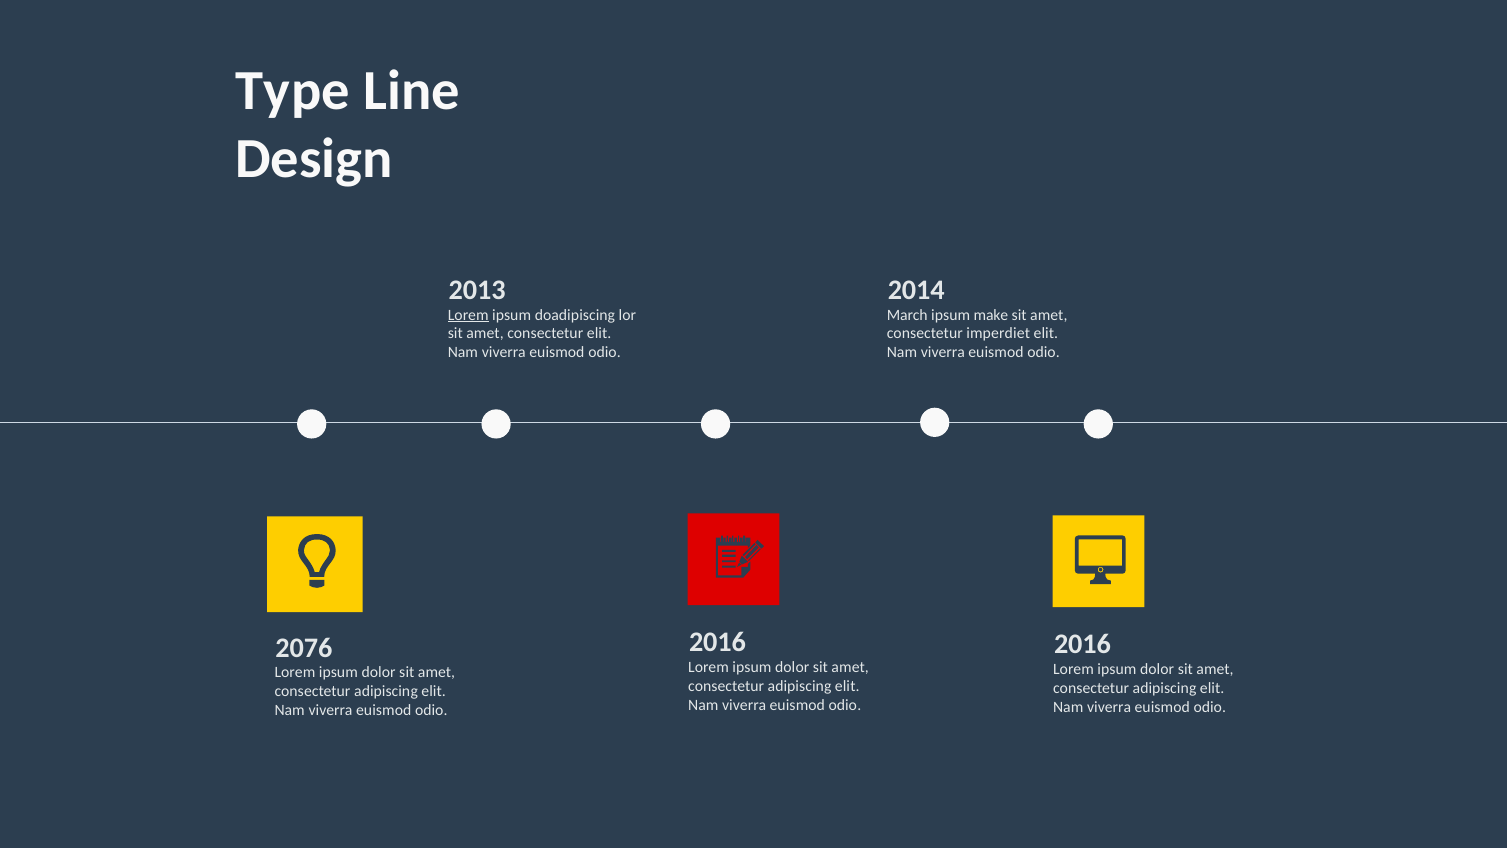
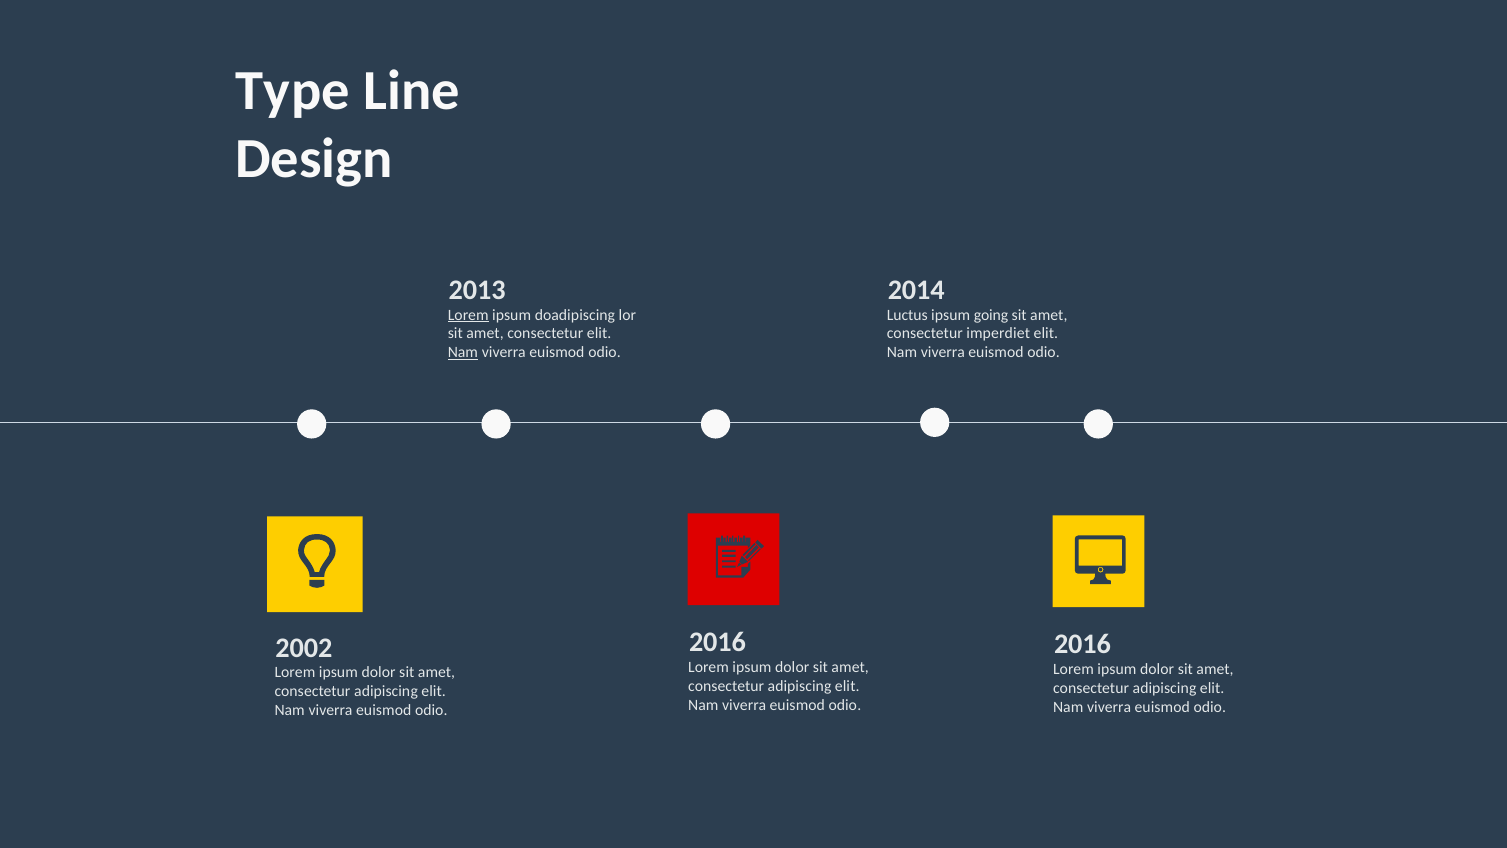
March: March -> Luctus
make: make -> going
Nam at (463, 352) underline: none -> present
2076: 2076 -> 2002
